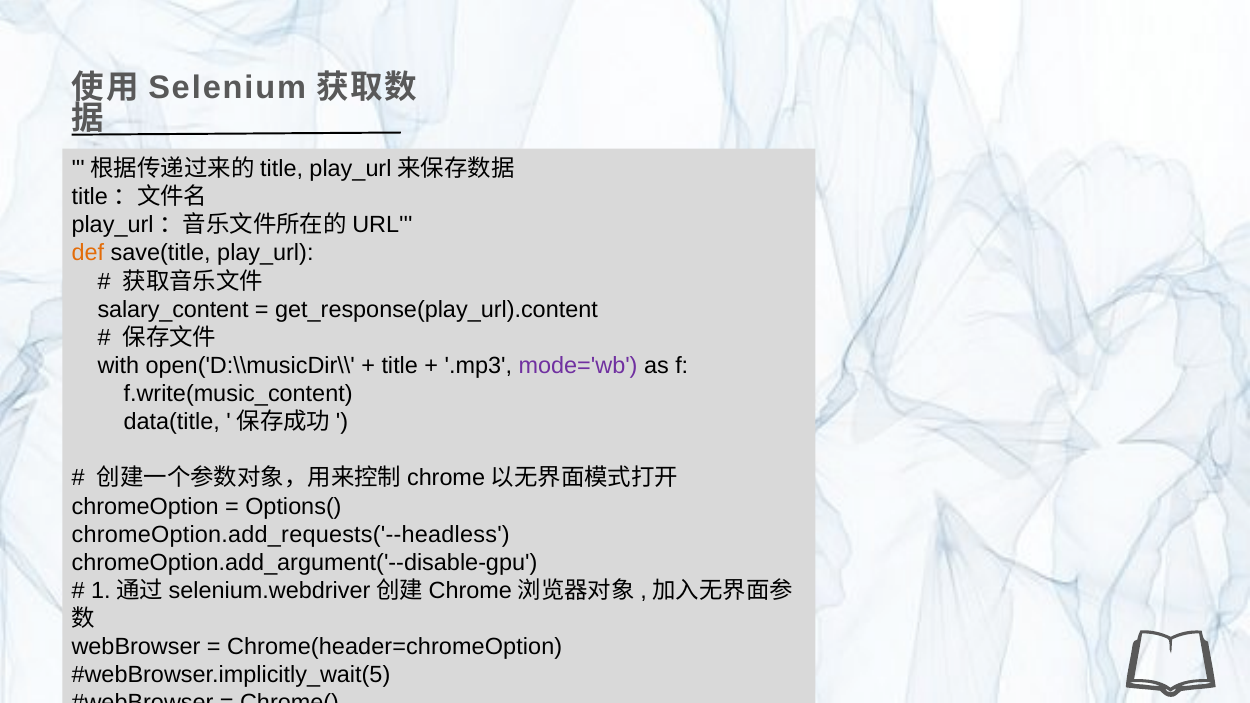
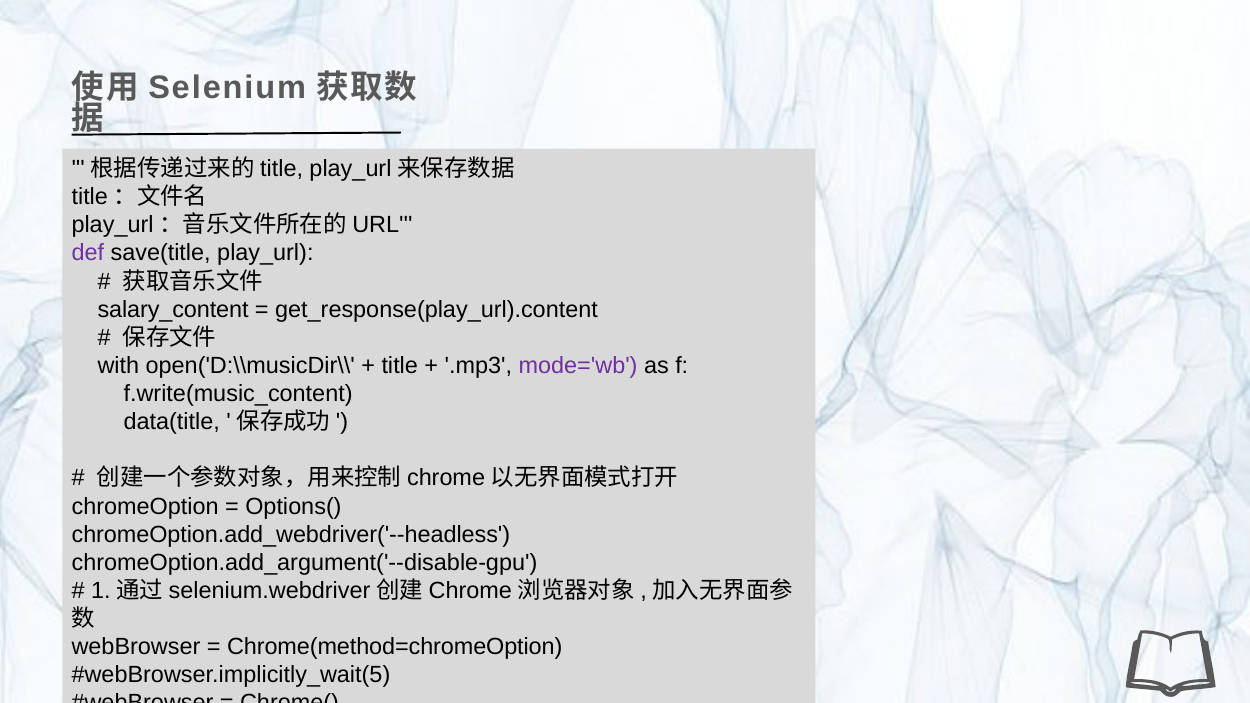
def colour: orange -> purple
chromeOption.add_requests('--headless: chromeOption.add_requests('--headless -> chromeOption.add_webdriver('--headless
Chrome(header=chromeOption: Chrome(header=chromeOption -> Chrome(method=chromeOption
